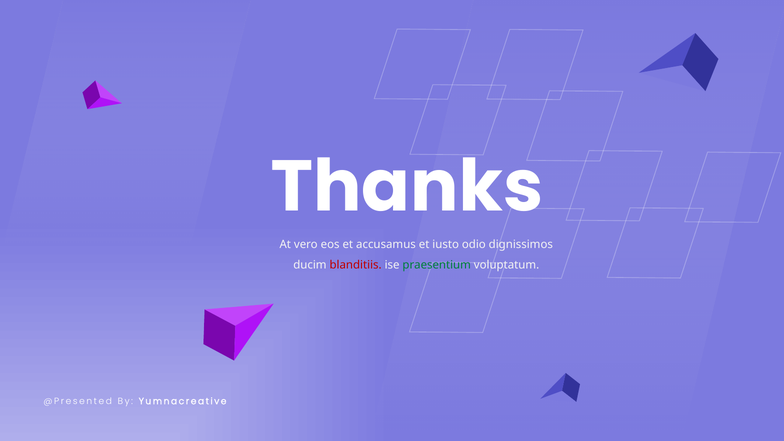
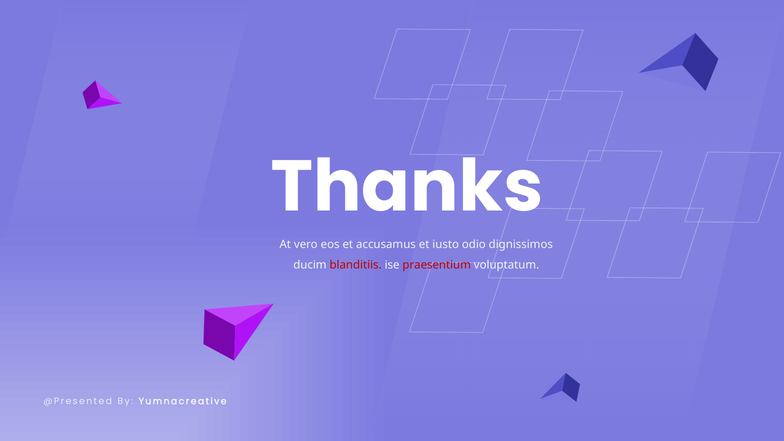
praesentium colour: green -> red
